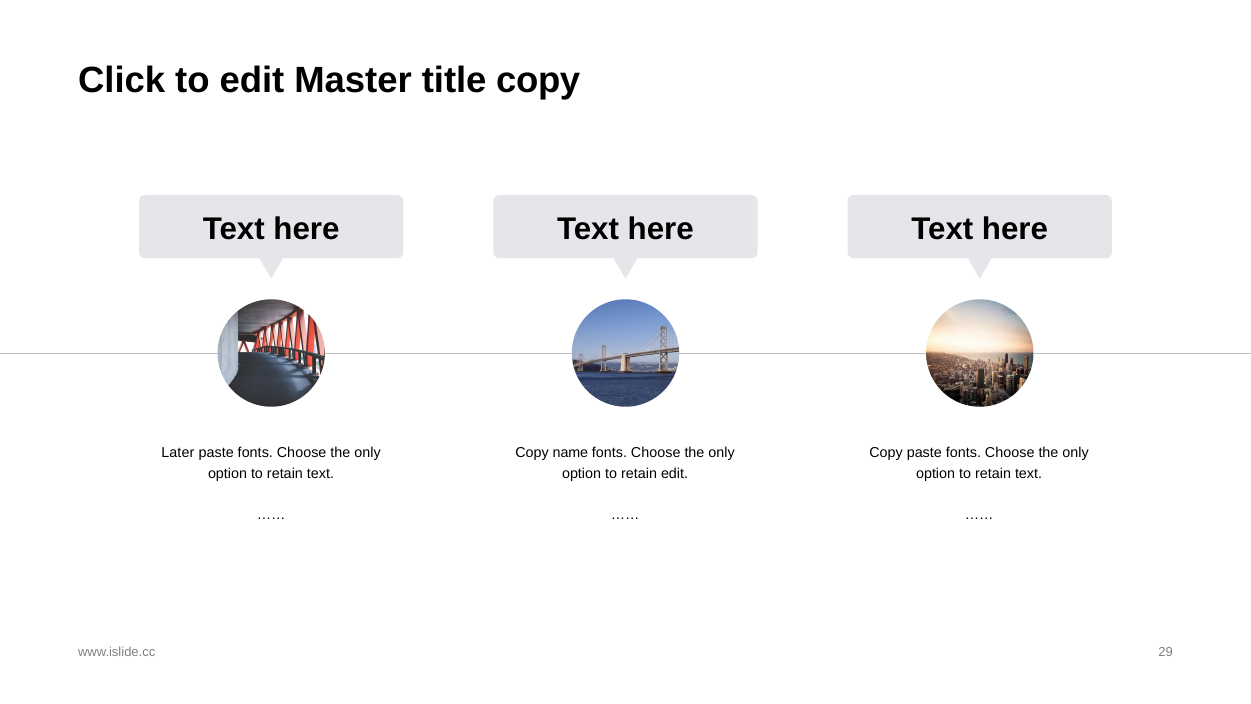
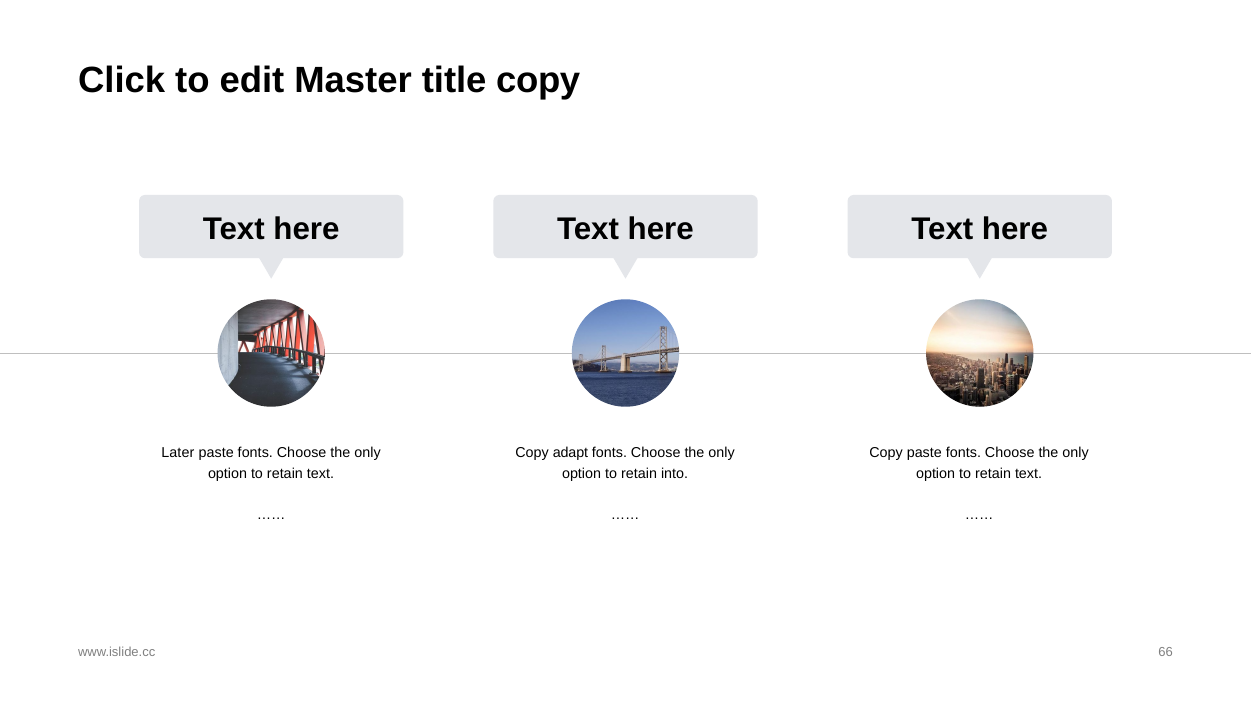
name: name -> adapt
retain edit: edit -> into
29: 29 -> 66
